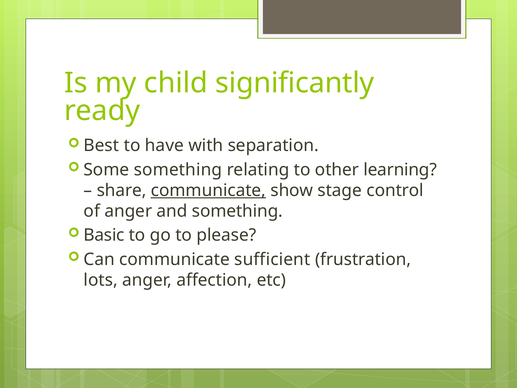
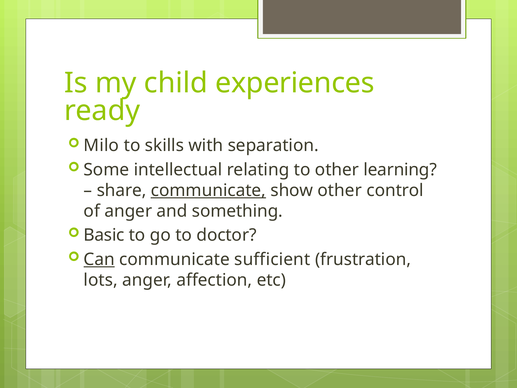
significantly: significantly -> experiences
Best: Best -> Milo
have: have -> skills
Some something: something -> intellectual
show stage: stage -> other
please: please -> doctor
Can underline: none -> present
